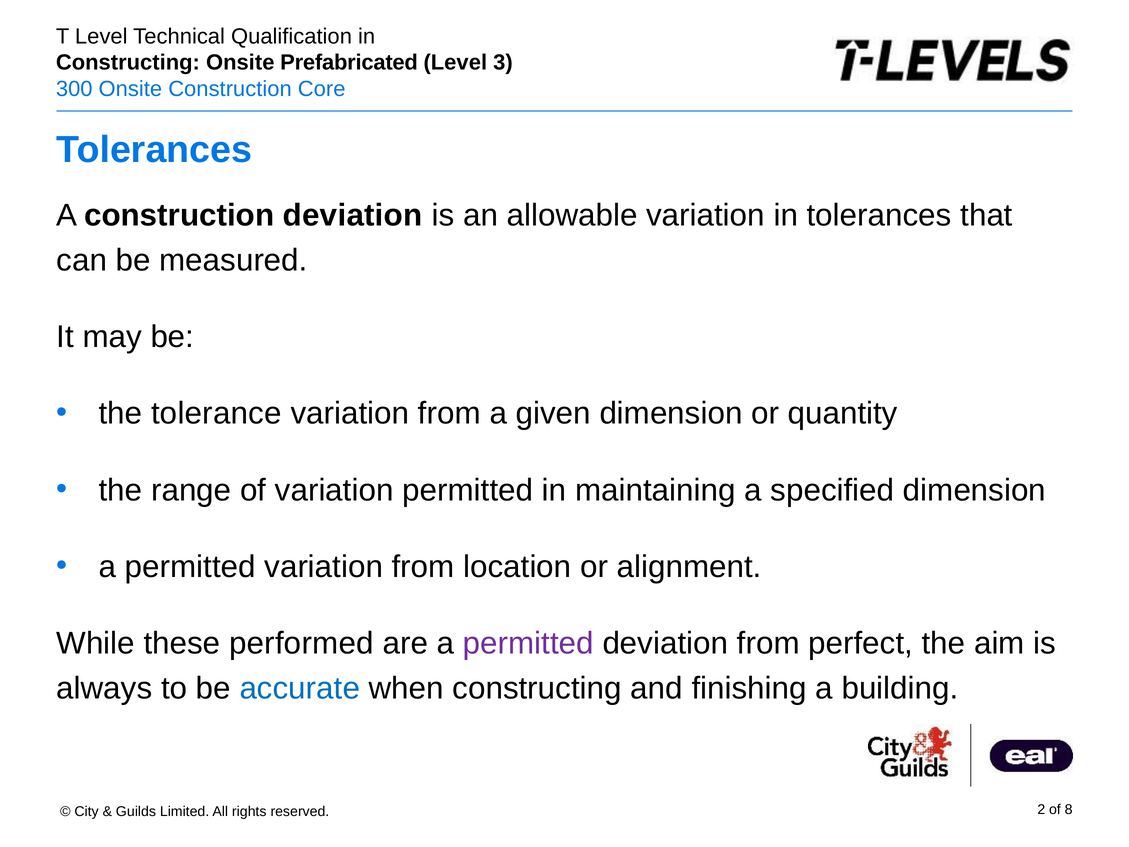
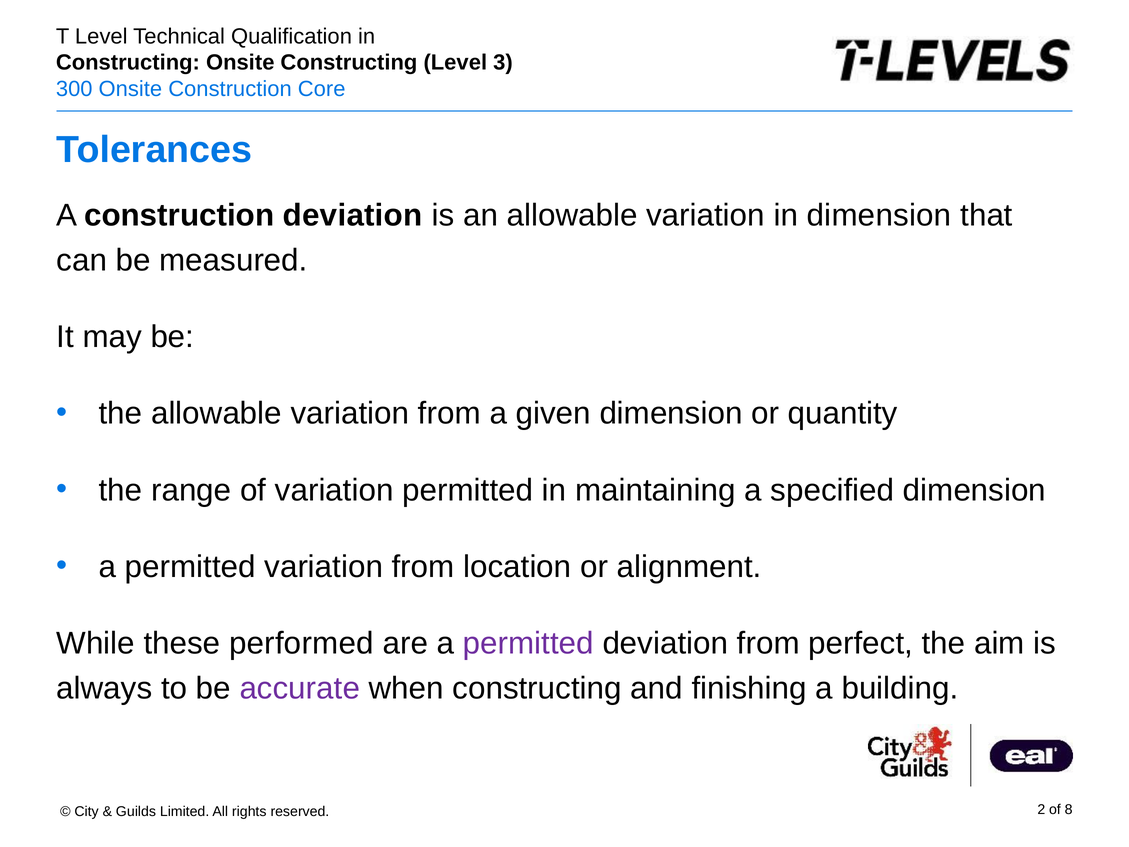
Prefabricated at (349, 63): Prefabricated -> Constructing
in tolerances: tolerances -> dimension
the tolerance: tolerance -> allowable
accurate colour: blue -> purple
